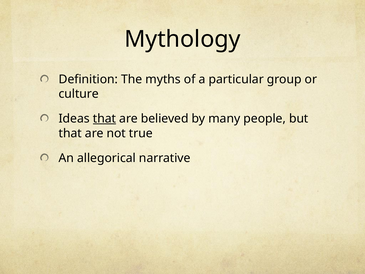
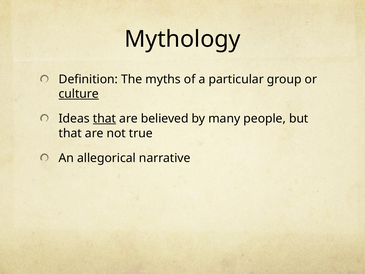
culture underline: none -> present
